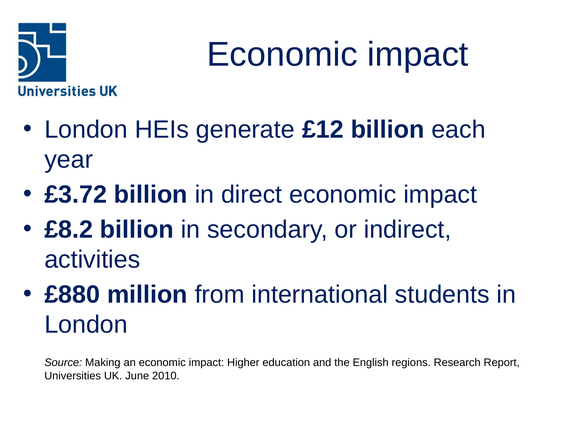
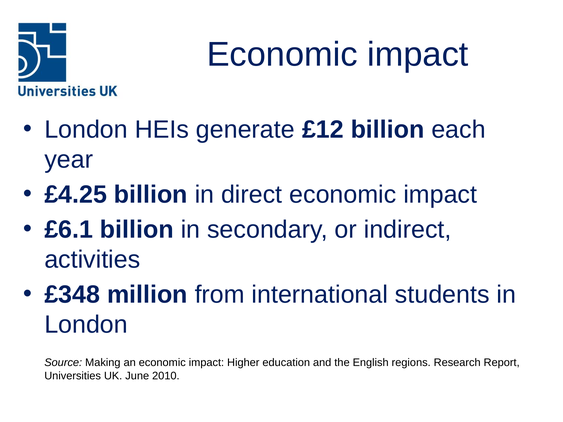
£3.72: £3.72 -> £4.25
£8.2: £8.2 -> £6.1
£880: £880 -> £348
